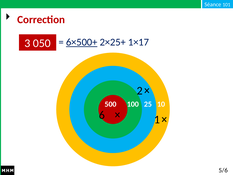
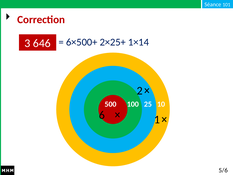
6×500+ underline: present -> none
1×17: 1×17 -> 1×14
050: 050 -> 646
